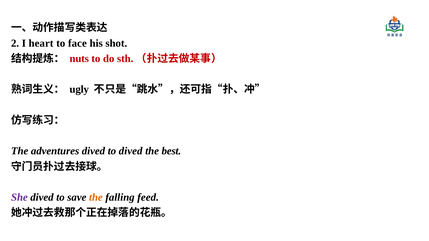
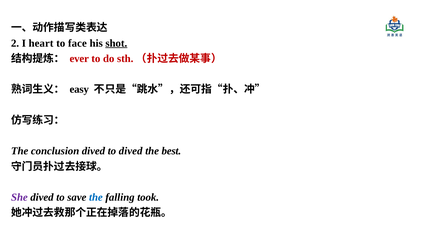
shot underline: none -> present
nuts: nuts -> ever
ugly: ugly -> easy
adventures: adventures -> conclusion
the at (96, 198) colour: orange -> blue
feed: feed -> took
